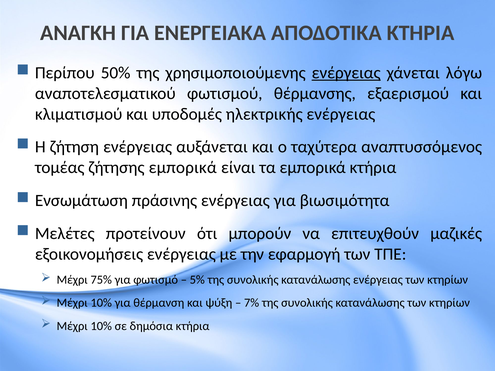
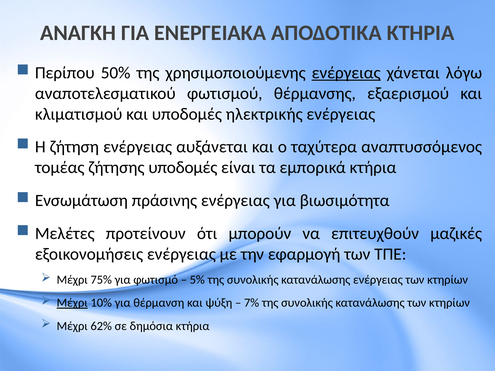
ζήτησης εμπορικά: εμπορικά -> υποδομές
Μέχρι at (72, 303) underline: none -> present
10% at (101, 326): 10% -> 62%
